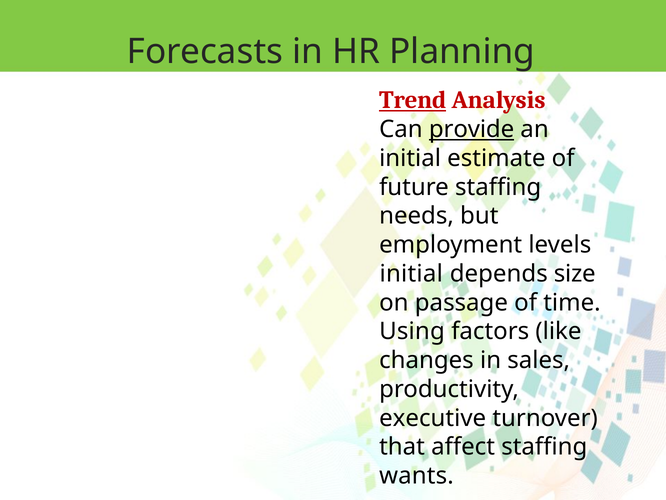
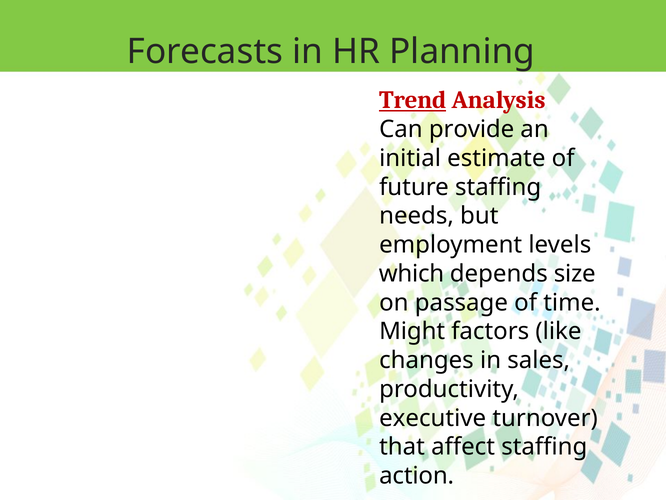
provide underline: present -> none
initial at (411, 273): initial -> which
Using: Using -> Might
wants: wants -> action
